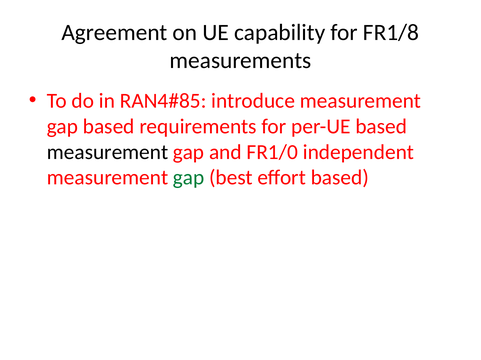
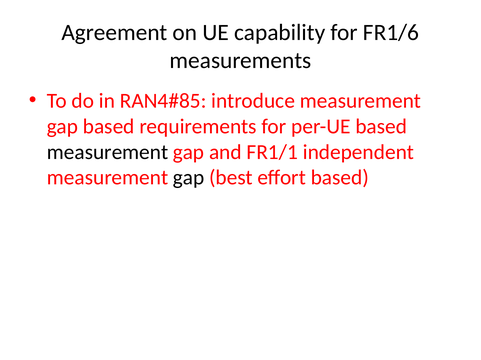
FR1/8: FR1/8 -> FR1/6
FR1/0: FR1/0 -> FR1/1
gap at (189, 178) colour: green -> black
